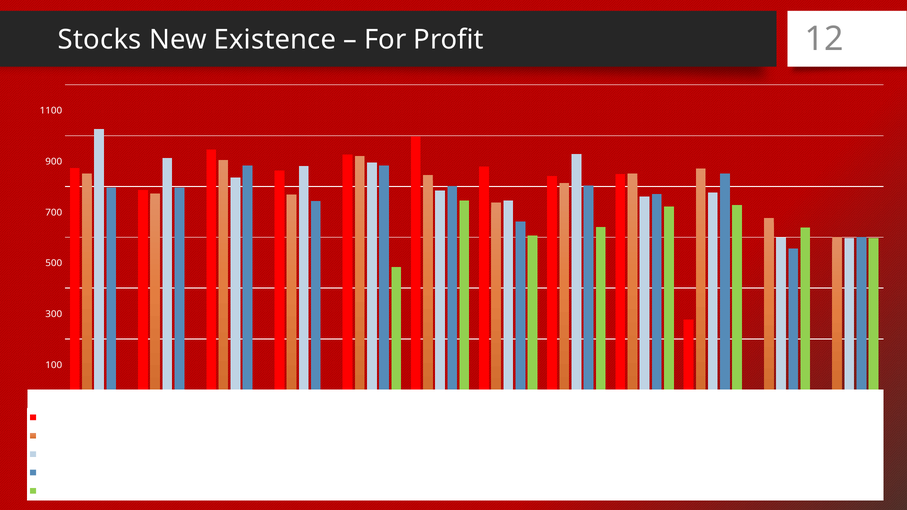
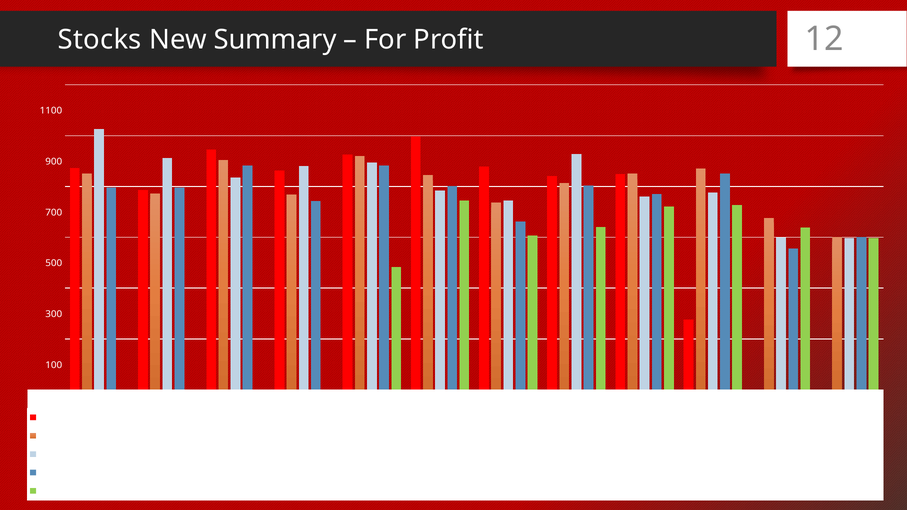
Existence: Existence -> Summary
